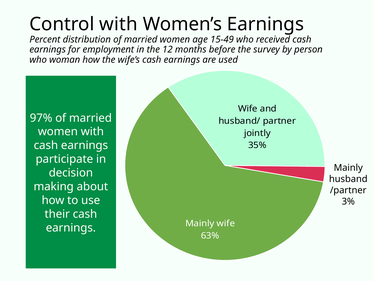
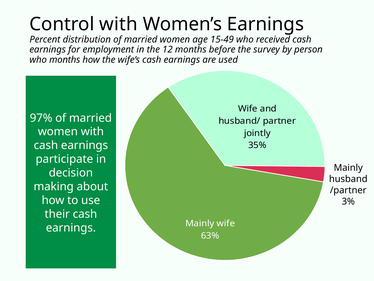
who woman: woman -> months
